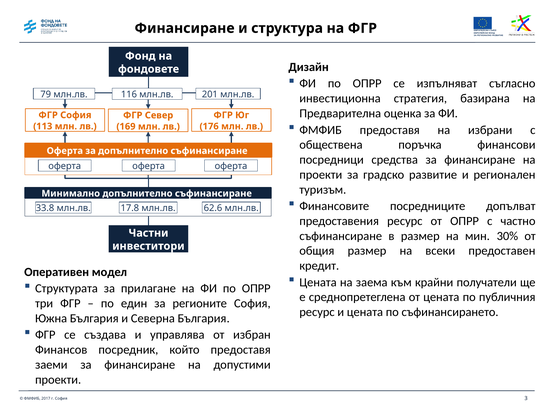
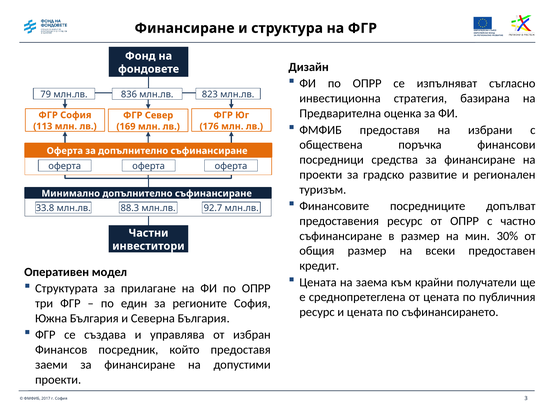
116: 116 -> 836
201: 201 -> 823
17.8: 17.8 -> 88.3
62.6: 62.6 -> 92.7
